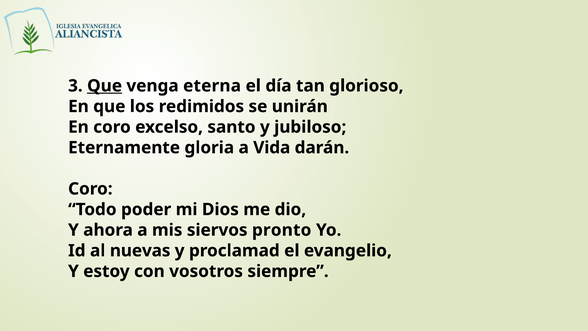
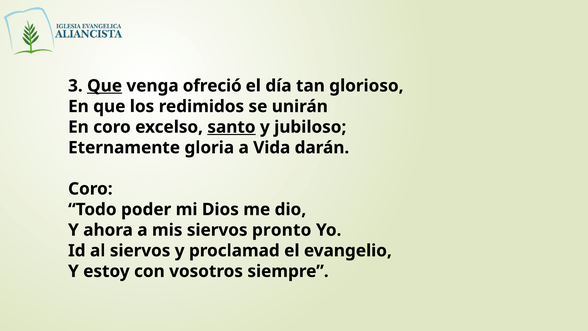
eterna: eterna -> ofreció
santo underline: none -> present
al nuevas: nuevas -> siervos
